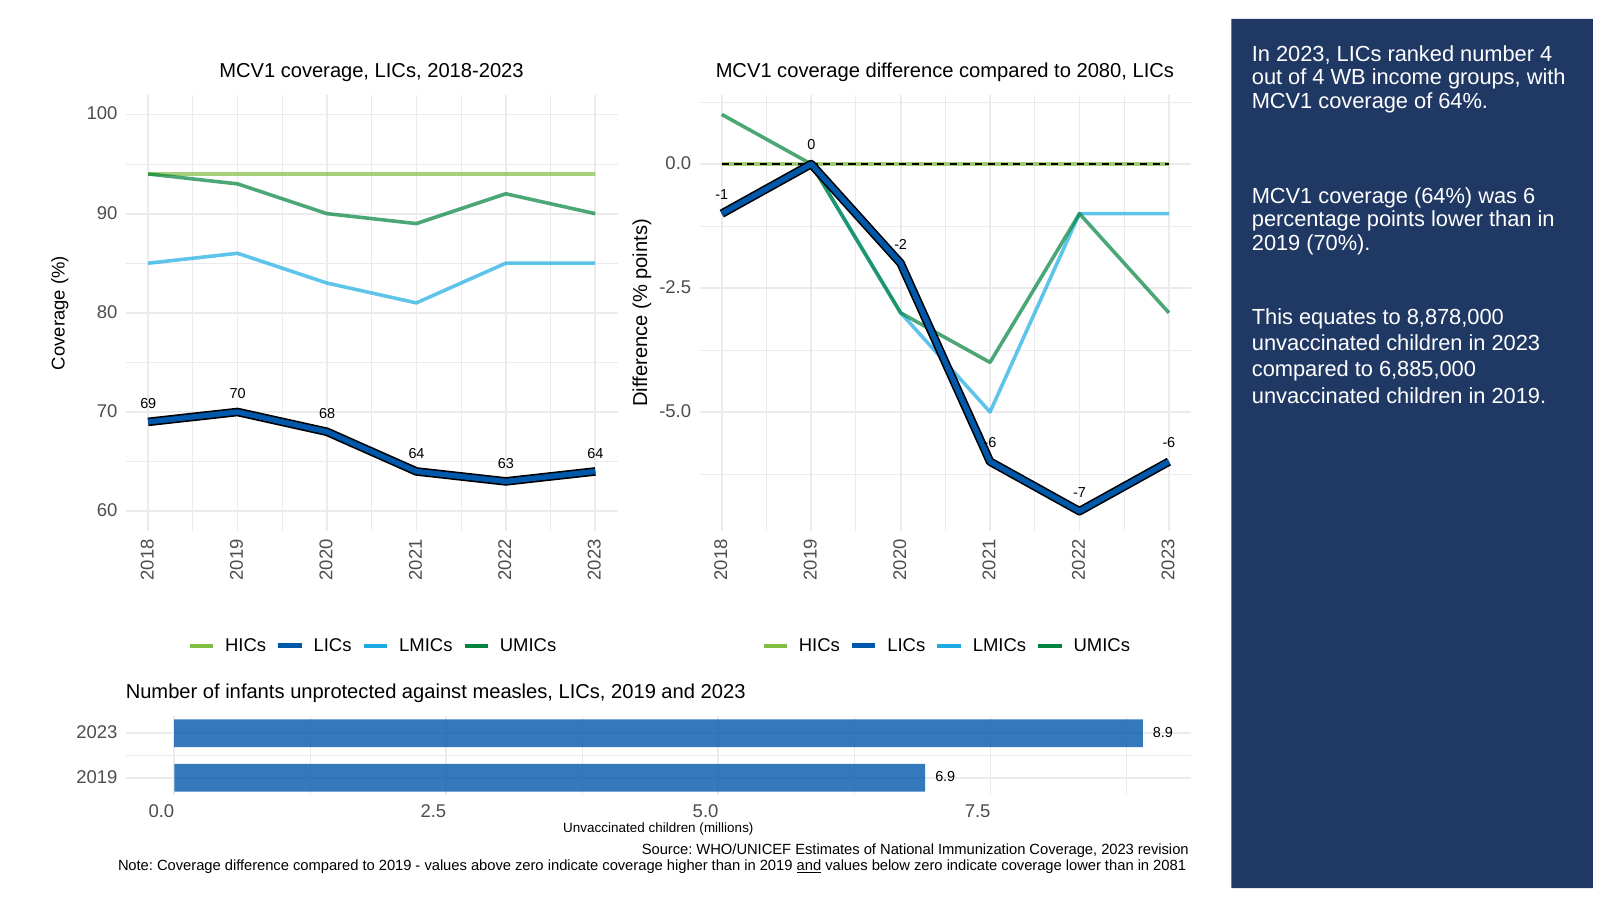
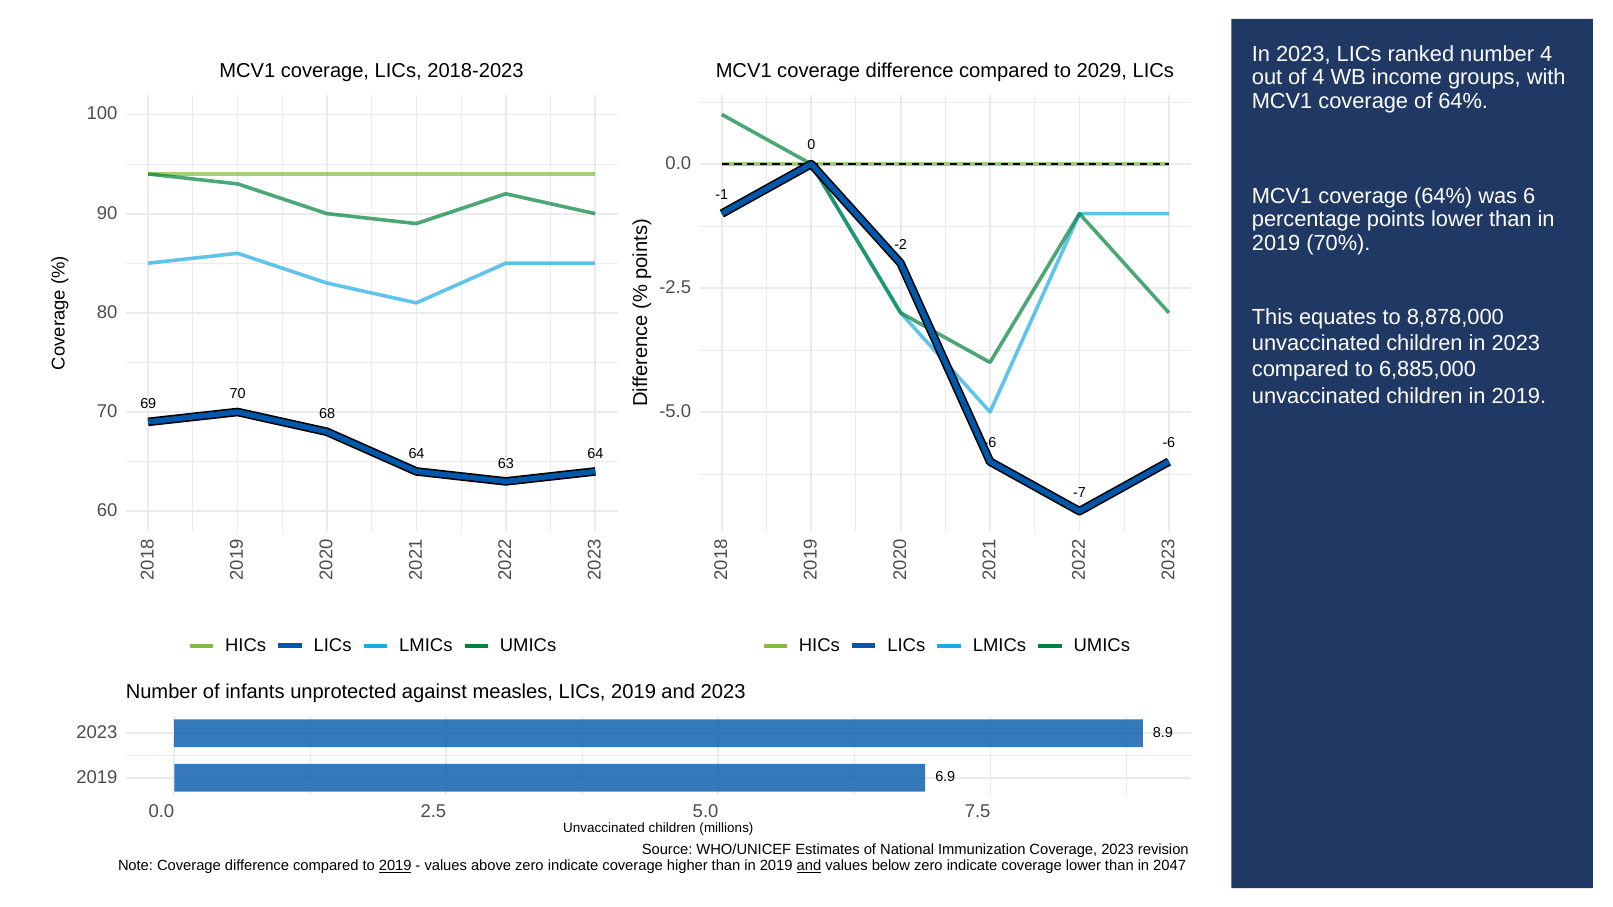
2080: 2080 -> 2029
2019 at (395, 866) underline: none -> present
2081: 2081 -> 2047
